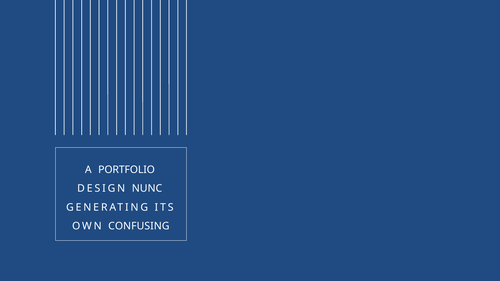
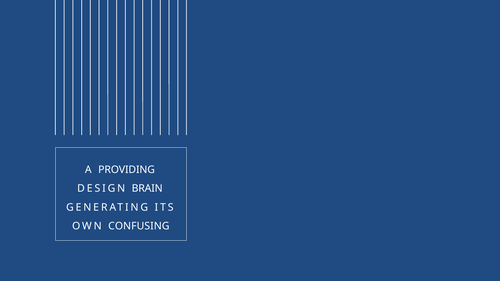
PORTFOLIO: PORTFOLIO -> PROVIDING
NUNC: NUNC -> BRAIN
